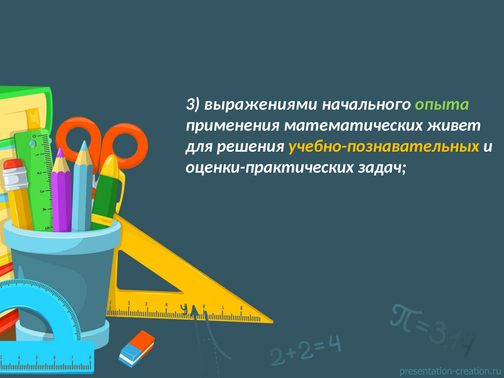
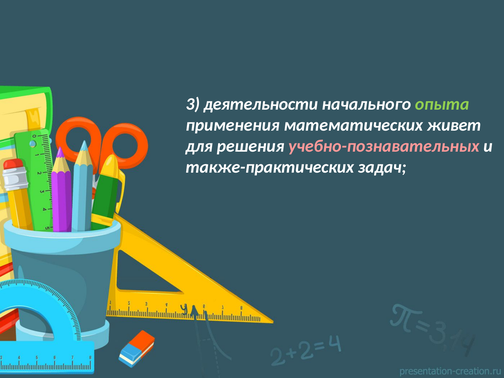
выражениями: выражениями -> деятельности
учебно-познавательных colour: yellow -> pink
оценки-практических: оценки-практических -> также-практических
